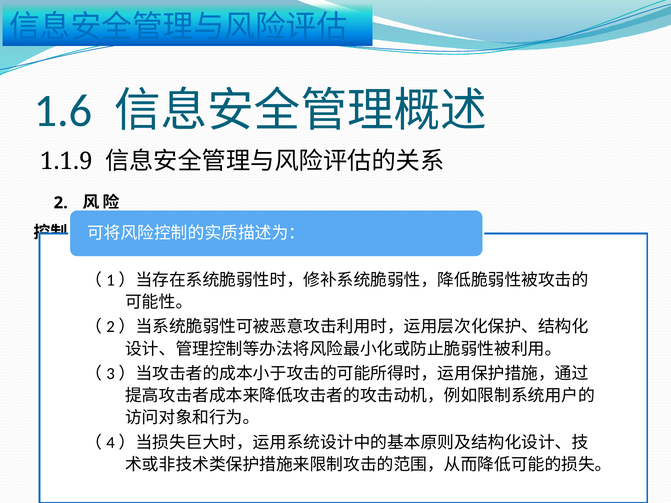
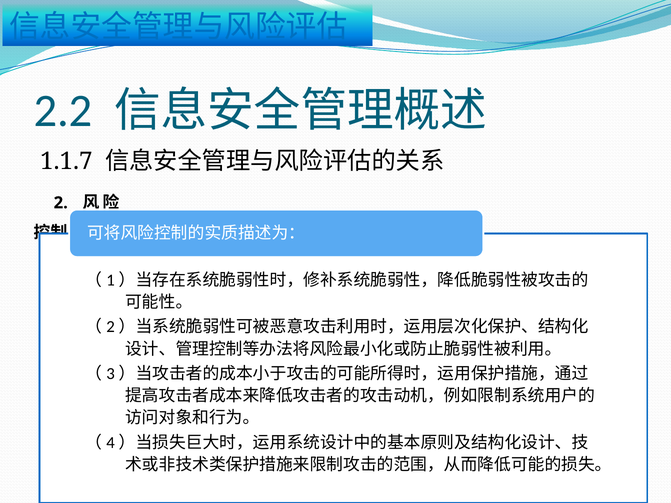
1.6: 1.6 -> 2.2
1.1.9: 1.1.9 -> 1.1.7
